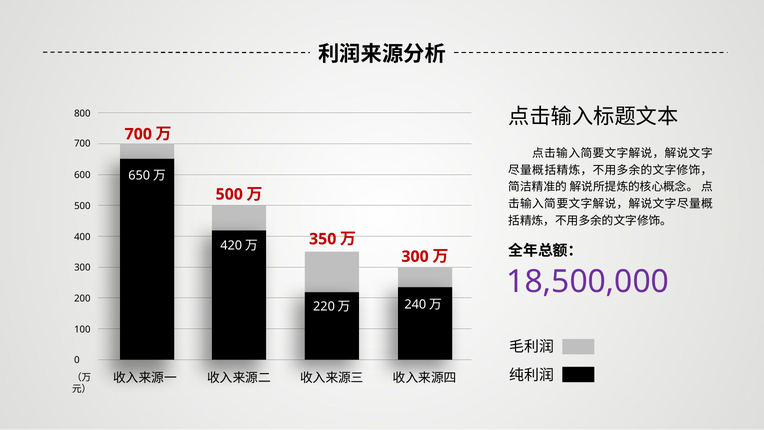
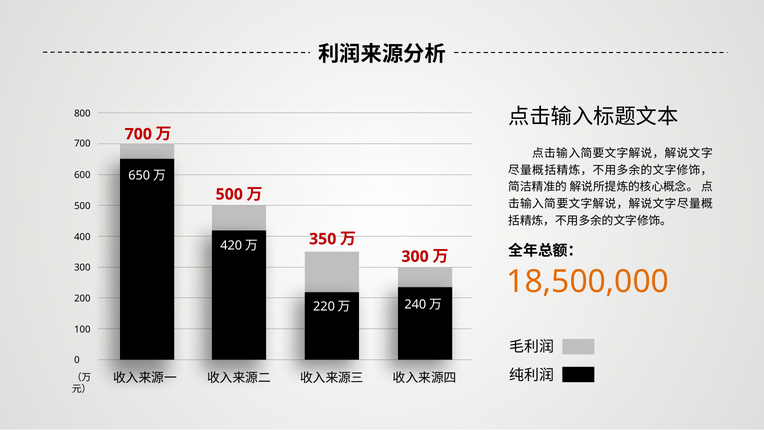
18,500,000 colour: purple -> orange
